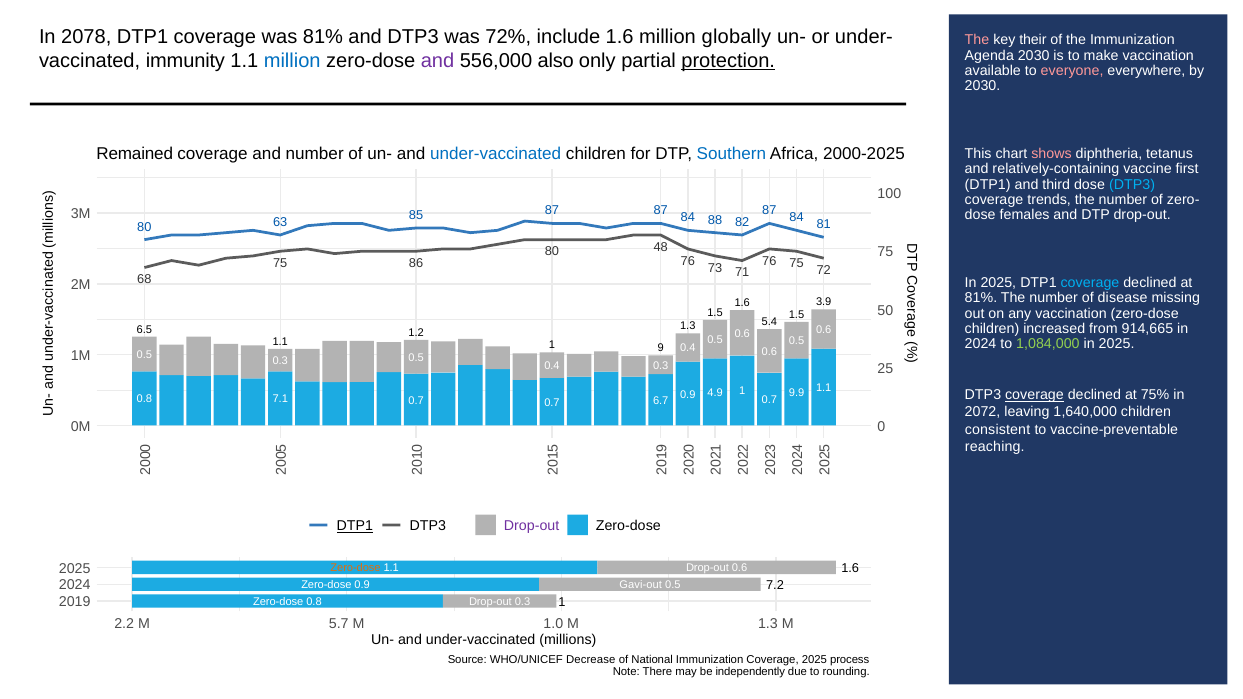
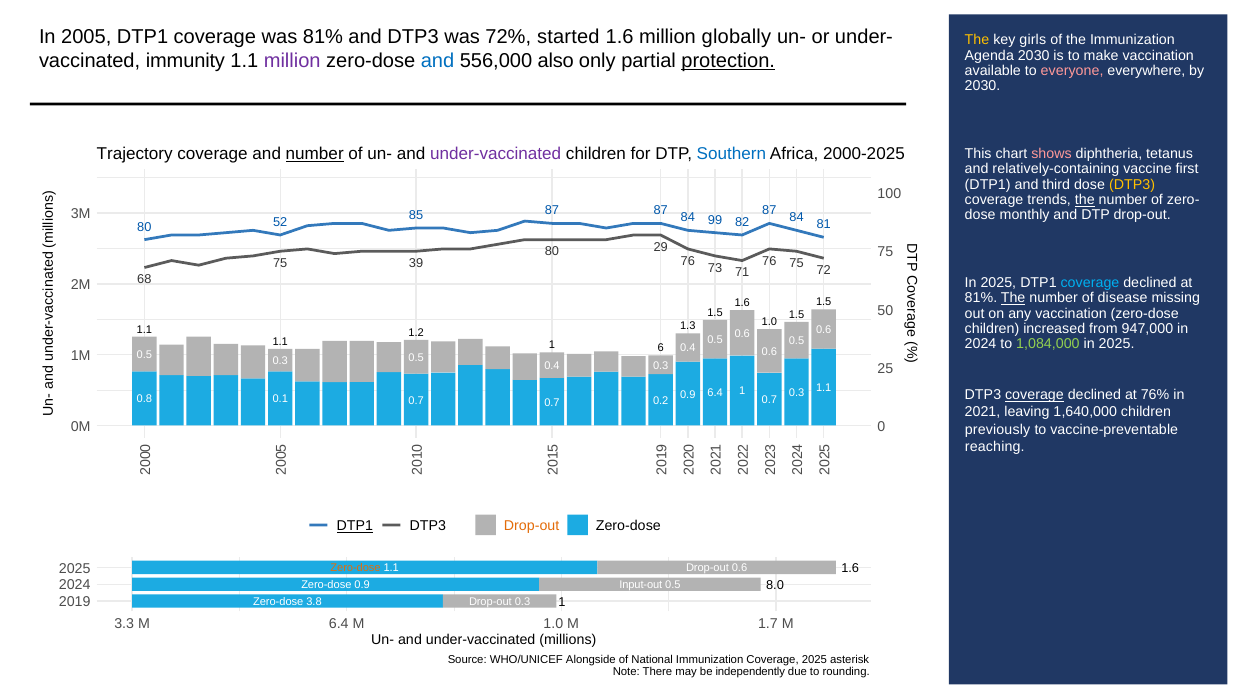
2078: 2078 -> 2005
include: include -> started
The at (977, 40) colour: pink -> yellow
their: their -> girls
million at (292, 61) colour: blue -> purple
and at (438, 61) colour: purple -> blue
Remained: Remained -> Trajectory
number at (315, 154) underline: none -> present
under-vaccinated at (496, 154) colour: blue -> purple
DTP3 at (1132, 185) colour: light blue -> yellow
the at (1085, 200) underline: none -> present
females: females -> monthly
88: 88 -> 99
63: 63 -> 52
48: 48 -> 29
86: 86 -> 39
The at (1013, 298) underline: none -> present
3.9 at (824, 302): 3.9 -> 1.5
5.4 at (769, 322): 5.4 -> 1.0
914,665: 914,665 -> 947,000
6.5 at (144, 329): 6.5 -> 1.1
9 at (661, 348): 9 -> 6
9.9 at (797, 393): 9.9 -> 0.3
75%: 75% -> 76%
0.9 4.9: 4.9 -> 6.4
7.1: 7.1 -> 0.1
6.7: 6.7 -> 0.2
2072: 2072 -> 2021
consistent: consistent -> previously
Drop-out at (532, 526) colour: purple -> orange
7.2: 7.2 -> 8.0
Gavi-out: Gavi-out -> Input-out
Zero-dose 0.8: 0.8 -> 3.8
2.2: 2.2 -> 3.3
M 5.7: 5.7 -> 6.4
M 1.3: 1.3 -> 1.7
Decrease: Decrease -> Alongside
process: process -> asterisk
